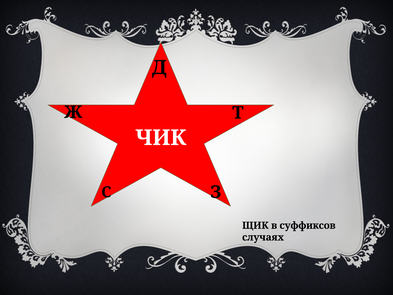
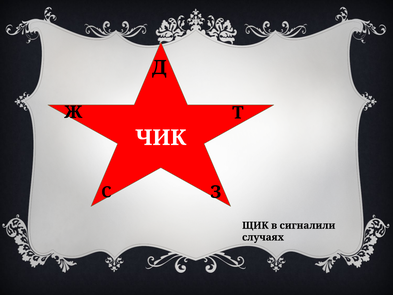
суффиксов: суффиксов -> сигналили
